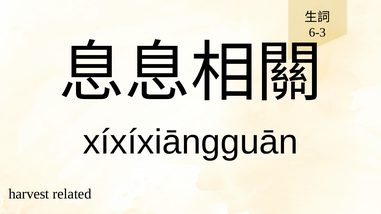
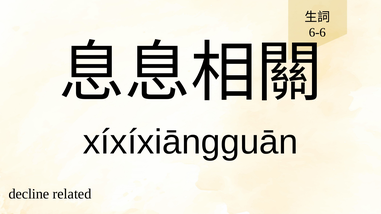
6-3: 6-3 -> 6-6
harvest: harvest -> decline
